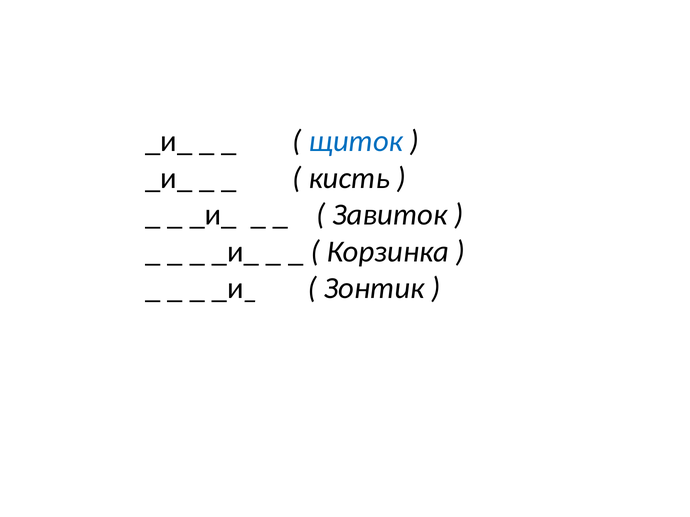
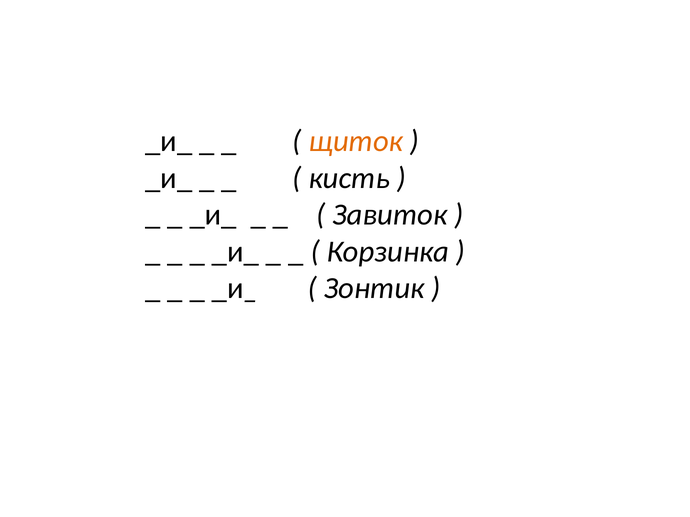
щиток colour: blue -> orange
